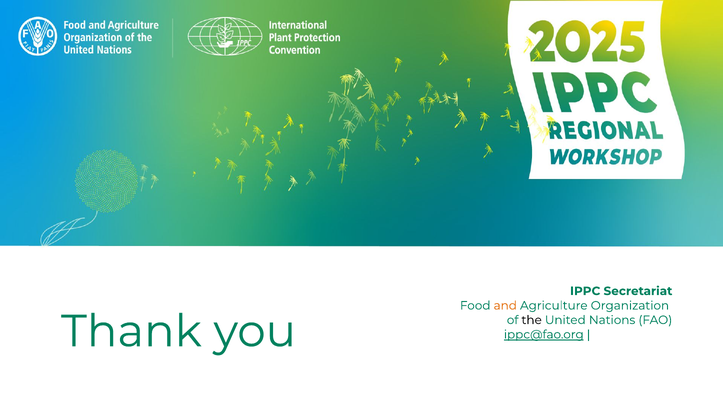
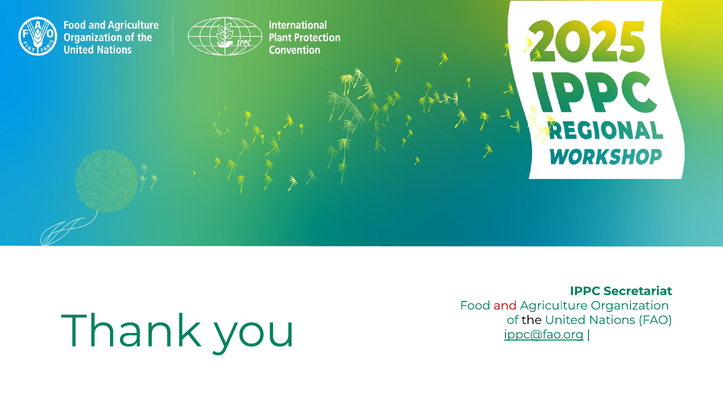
and colour: orange -> red
